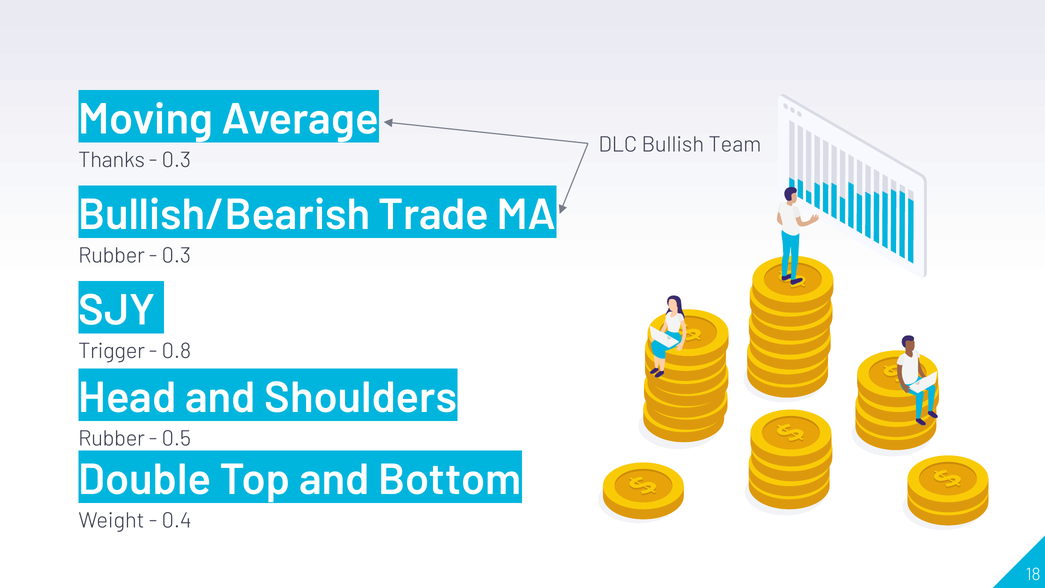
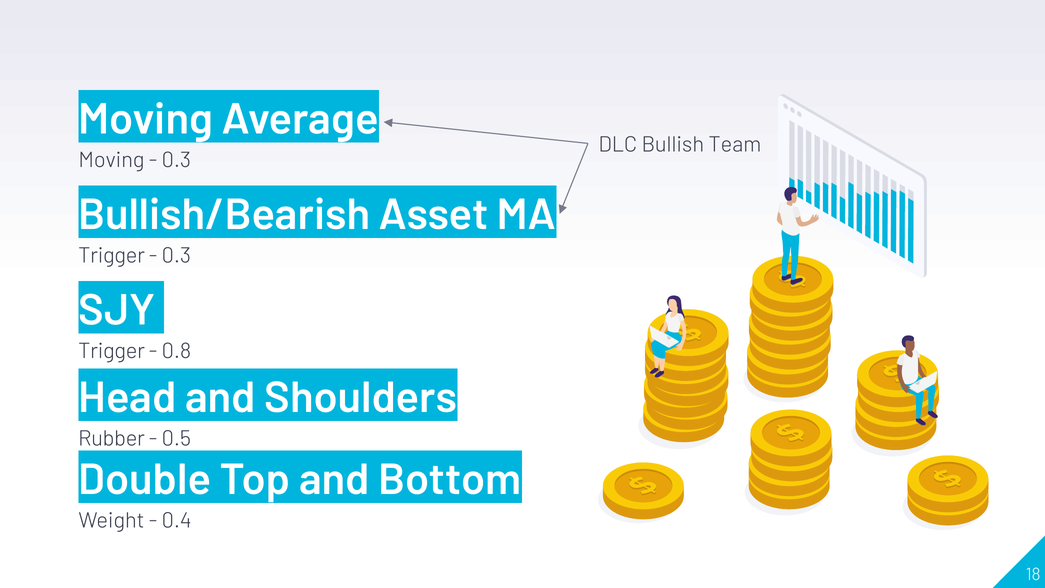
Thanks at (112, 160): Thanks -> Moving
Trade: Trade -> Asset
Rubber at (112, 255): Rubber -> Trigger
